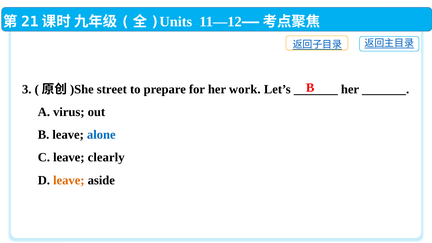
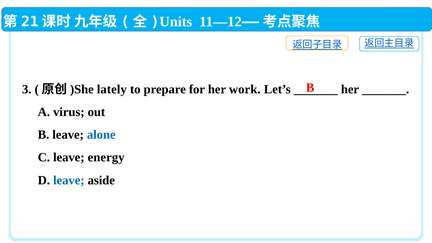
street: street -> lately
clearly: clearly -> energy
leave at (69, 180) colour: orange -> blue
